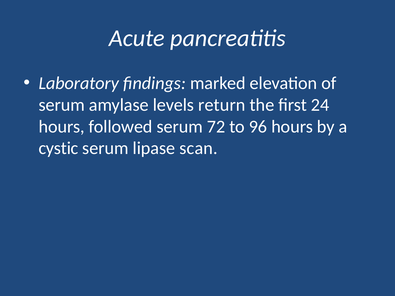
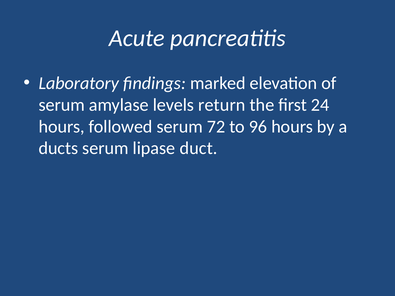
cystic: cystic -> ducts
scan: scan -> duct
